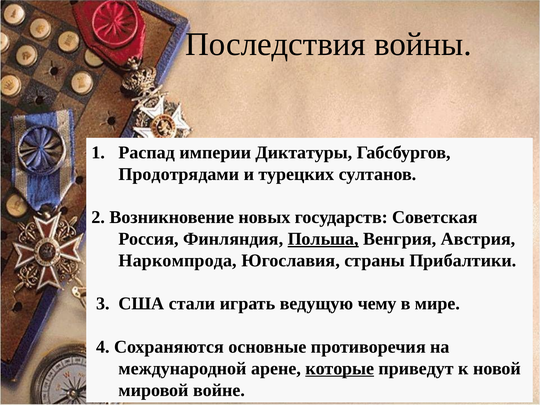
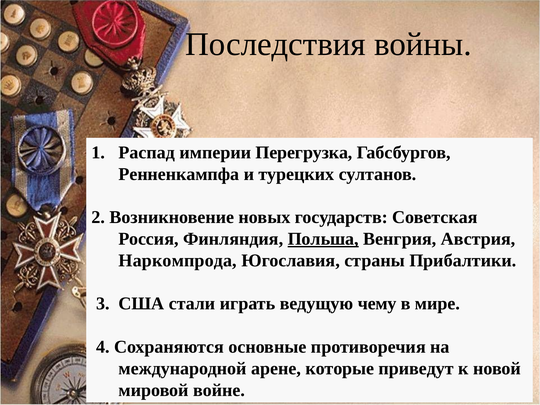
Диктатуры: Диктатуры -> Перегрузка
Продотрядами: Продотрядами -> Ренненкампфа
которые underline: present -> none
